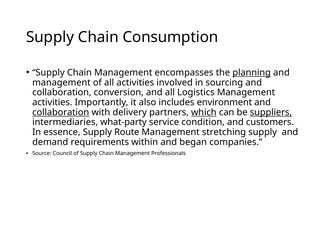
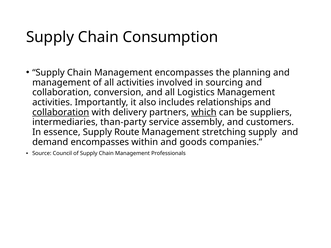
planning underline: present -> none
environment: environment -> relationships
suppliers underline: present -> none
what-party: what-party -> than-party
condition: condition -> assembly
demand requirements: requirements -> encompasses
began: began -> goods
